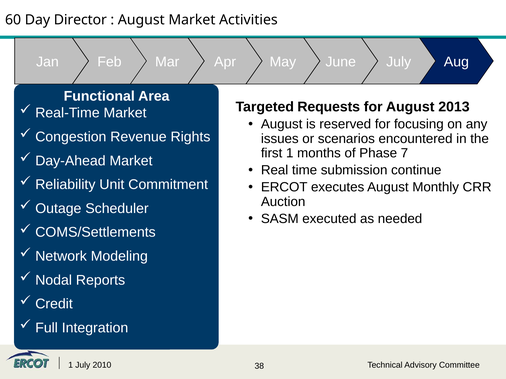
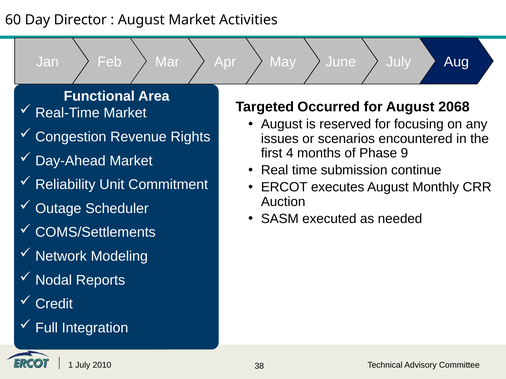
Requests: Requests -> Occurred
2013: 2013 -> 2068
first 1: 1 -> 4
7: 7 -> 9
